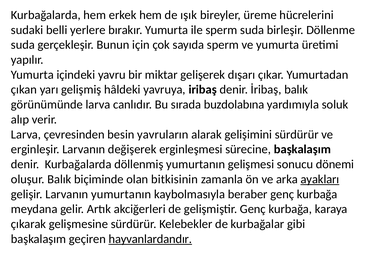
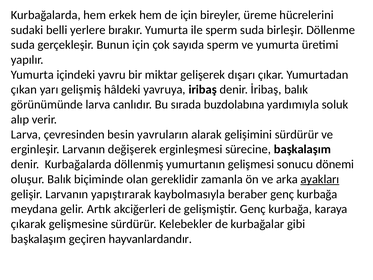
de ışık: ışık -> için
bitkisinin: bitkisinin -> gereklidir
Larvanın yumurtanın: yumurtanın -> yapıştırarak
hayvanlardandır underline: present -> none
